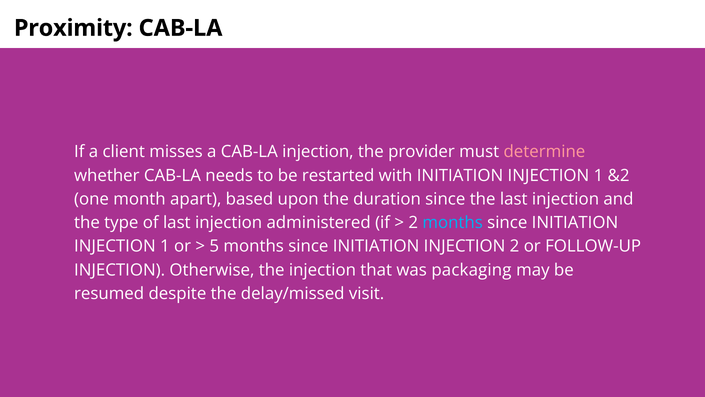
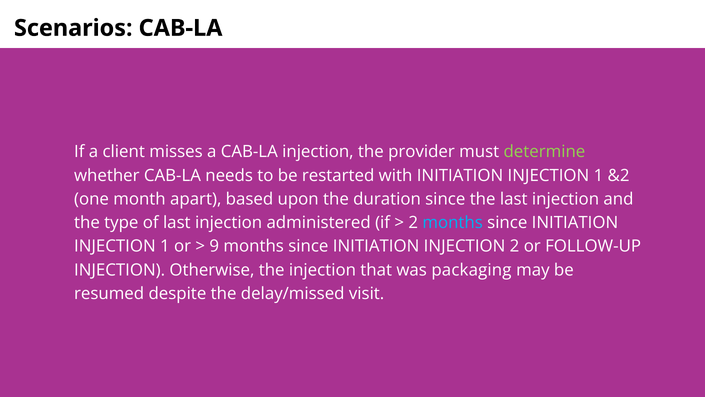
Proximity: Proximity -> Scenarios
determine colour: pink -> light green
5: 5 -> 9
